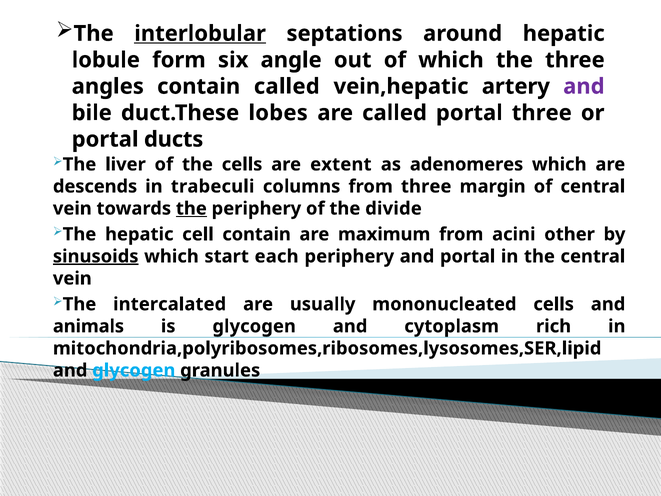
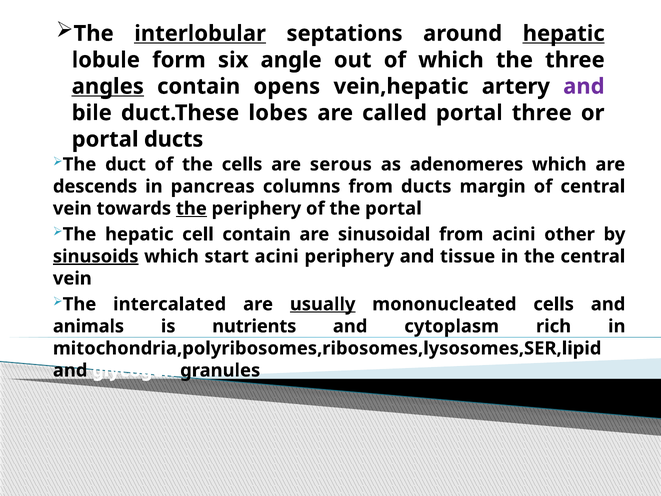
hepatic at (564, 34) underline: none -> present
angles underline: none -> present
contain called: called -> opens
liver: liver -> duct
extent: extent -> serous
trabeculi: trabeculi -> pancreas
from three: three -> ducts
the divide: divide -> portal
maximum: maximum -> sinusoidal
start each: each -> acini
and portal: portal -> tissue
usually underline: none -> present
is glycogen: glycogen -> nutrients
glycogen at (134, 370) colour: light blue -> white
